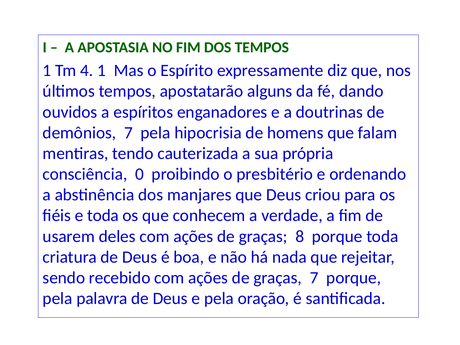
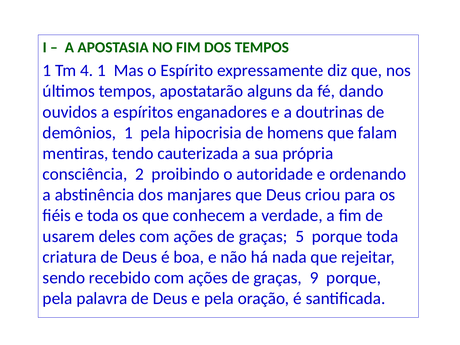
demônios 7: 7 -> 1
0: 0 -> 2
presbitério: presbitério -> autoridade
8: 8 -> 5
graças 7: 7 -> 9
